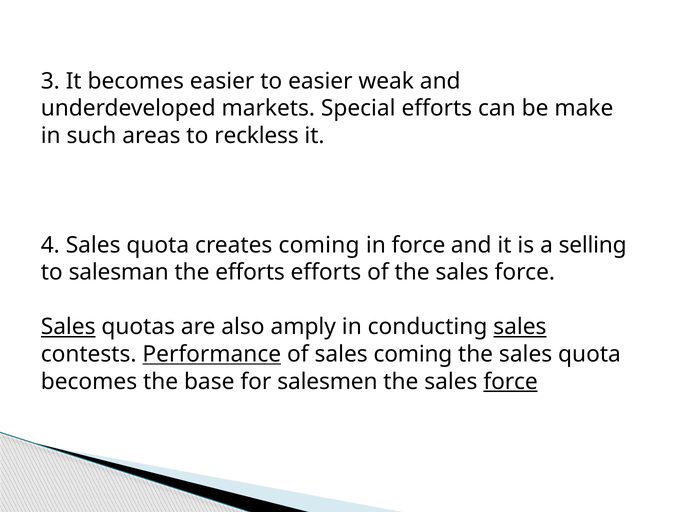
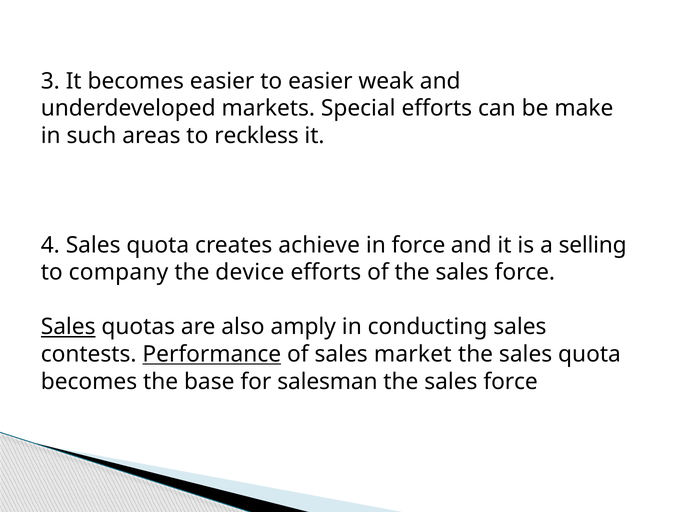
creates coming: coming -> achieve
salesman: salesman -> company
the efforts: efforts -> device
sales at (520, 327) underline: present -> none
sales coming: coming -> market
salesmen: salesmen -> salesman
force at (511, 381) underline: present -> none
